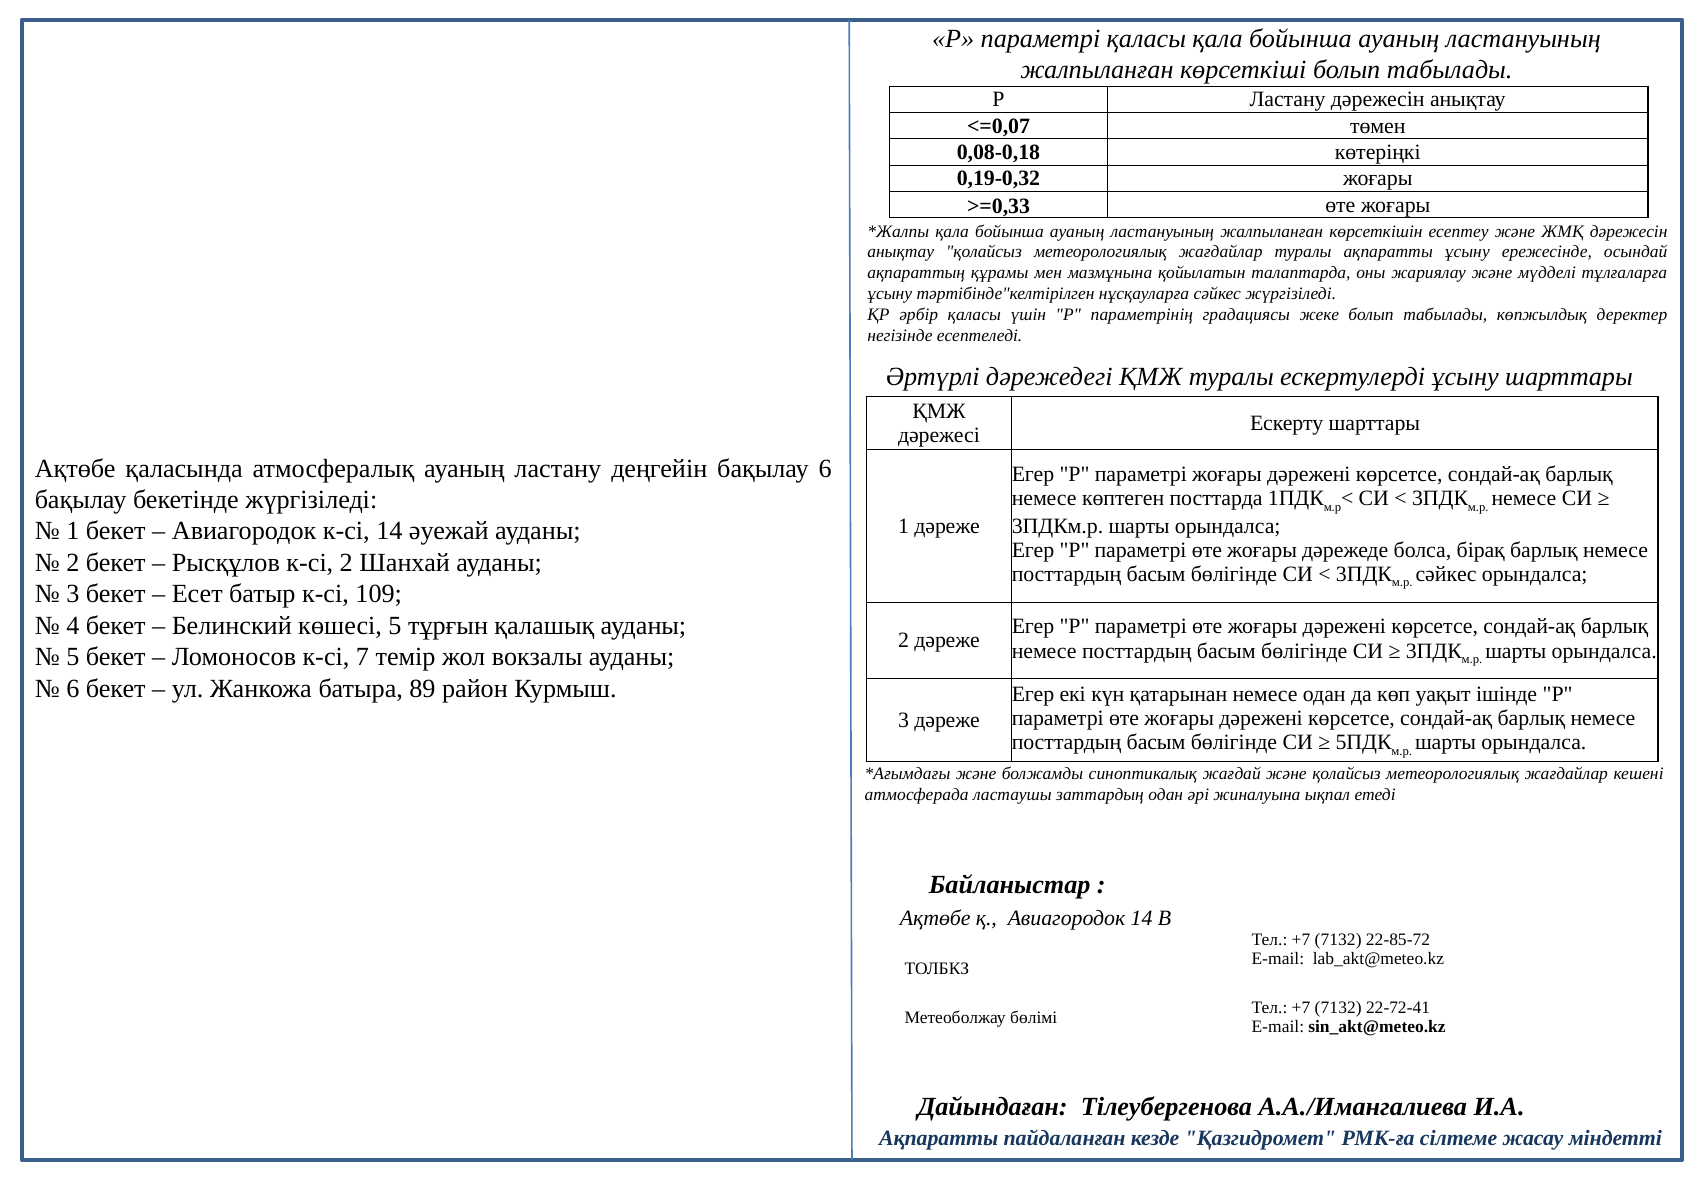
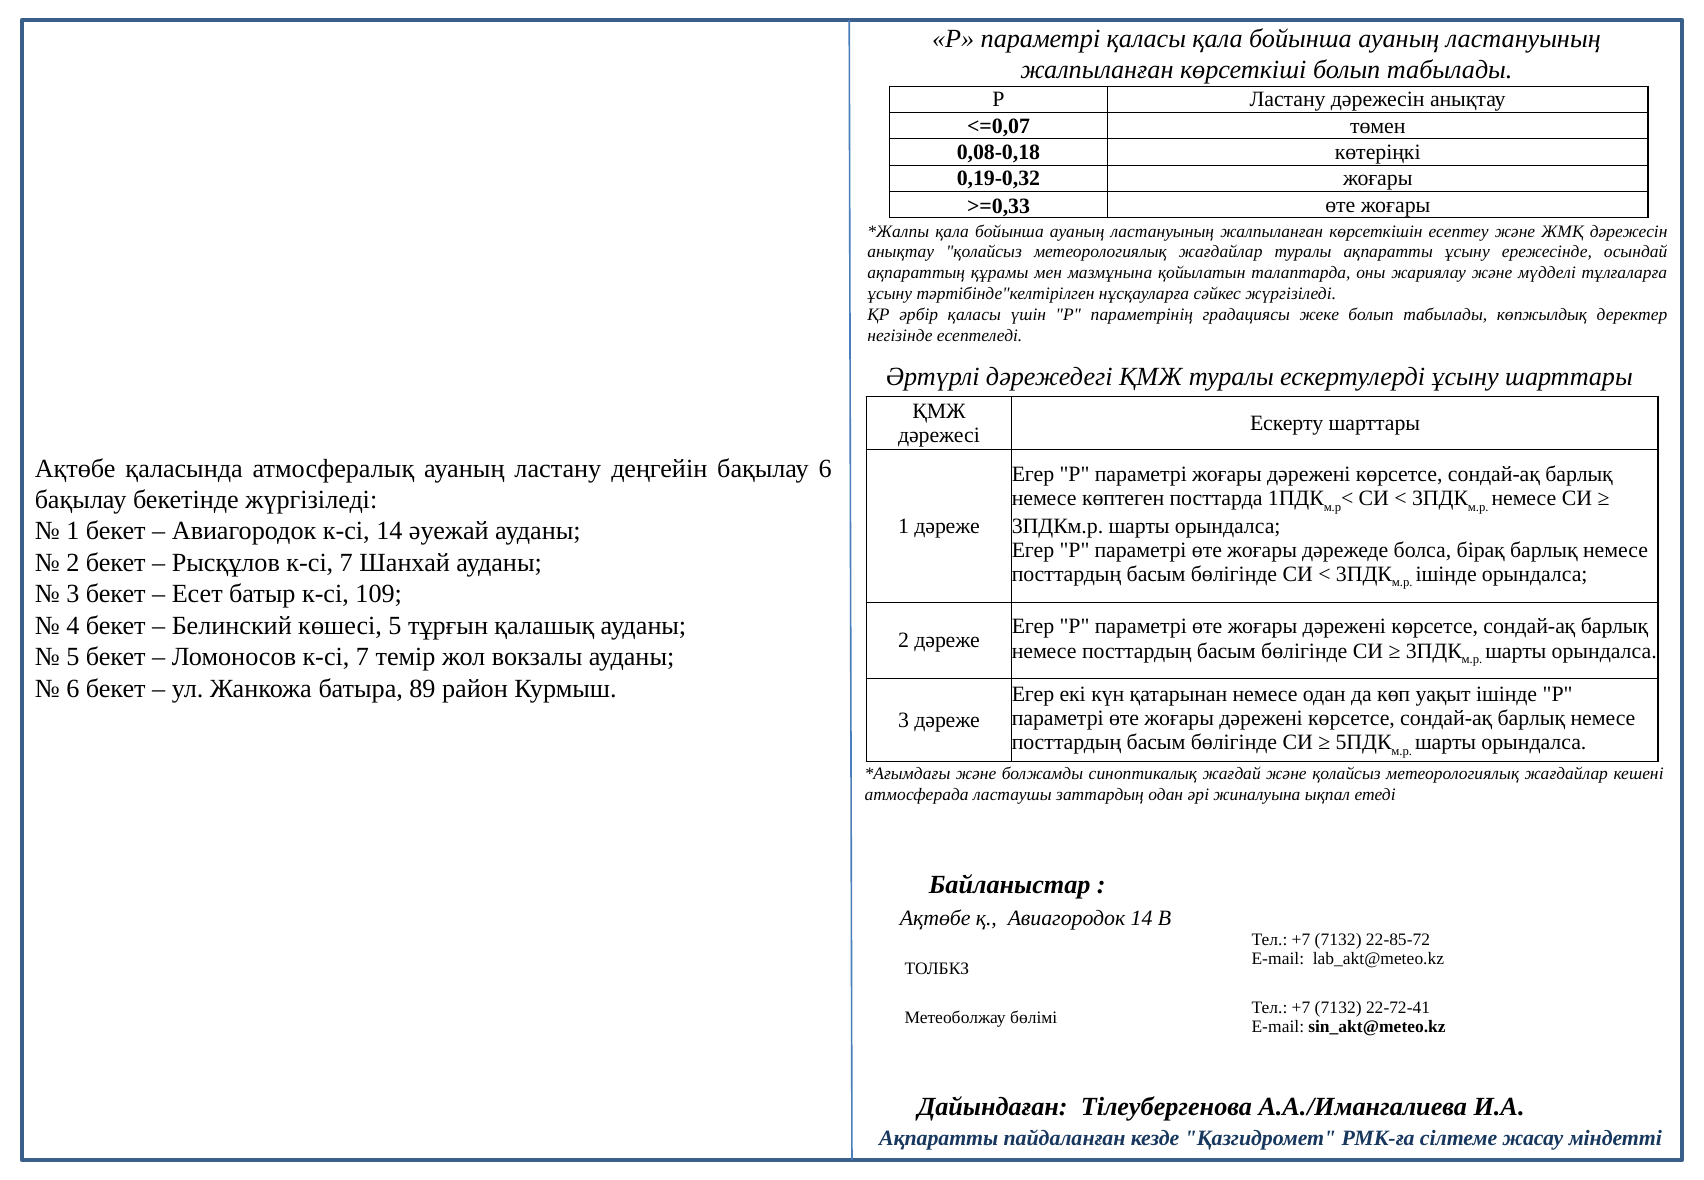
Рысқұлов к-сі 2: 2 -> 7
сәйкес at (1446, 574): сәйкес -> ішінде
